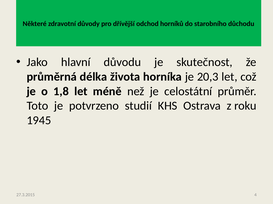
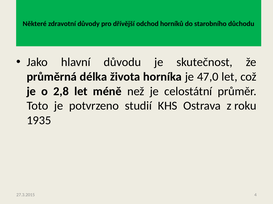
20,3: 20,3 -> 47,0
1,8: 1,8 -> 2,8
1945: 1945 -> 1935
